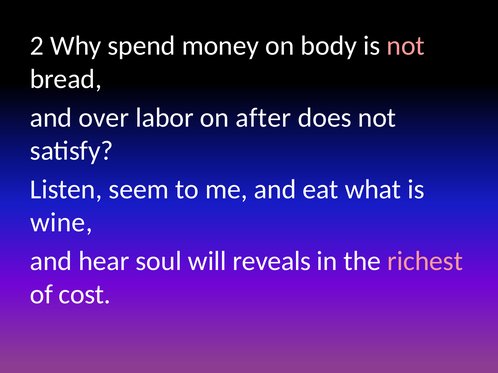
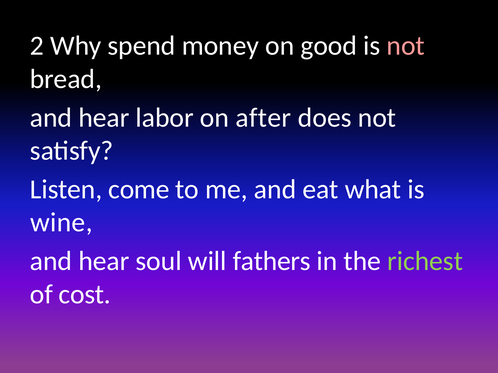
body: body -> good
over at (104, 118): over -> hear
seem: seem -> come
reveals: reveals -> fathers
richest colour: pink -> light green
